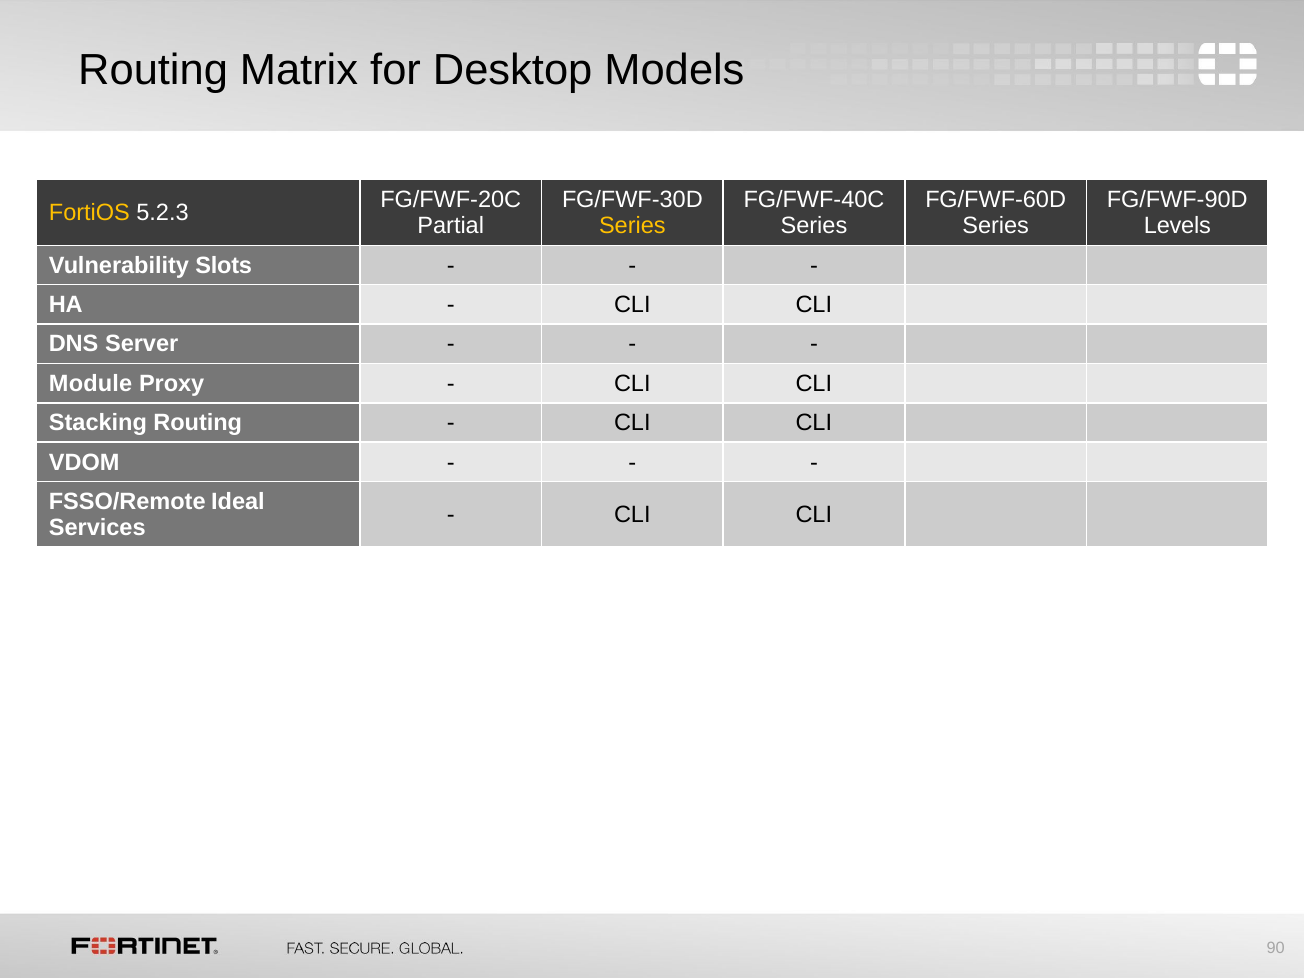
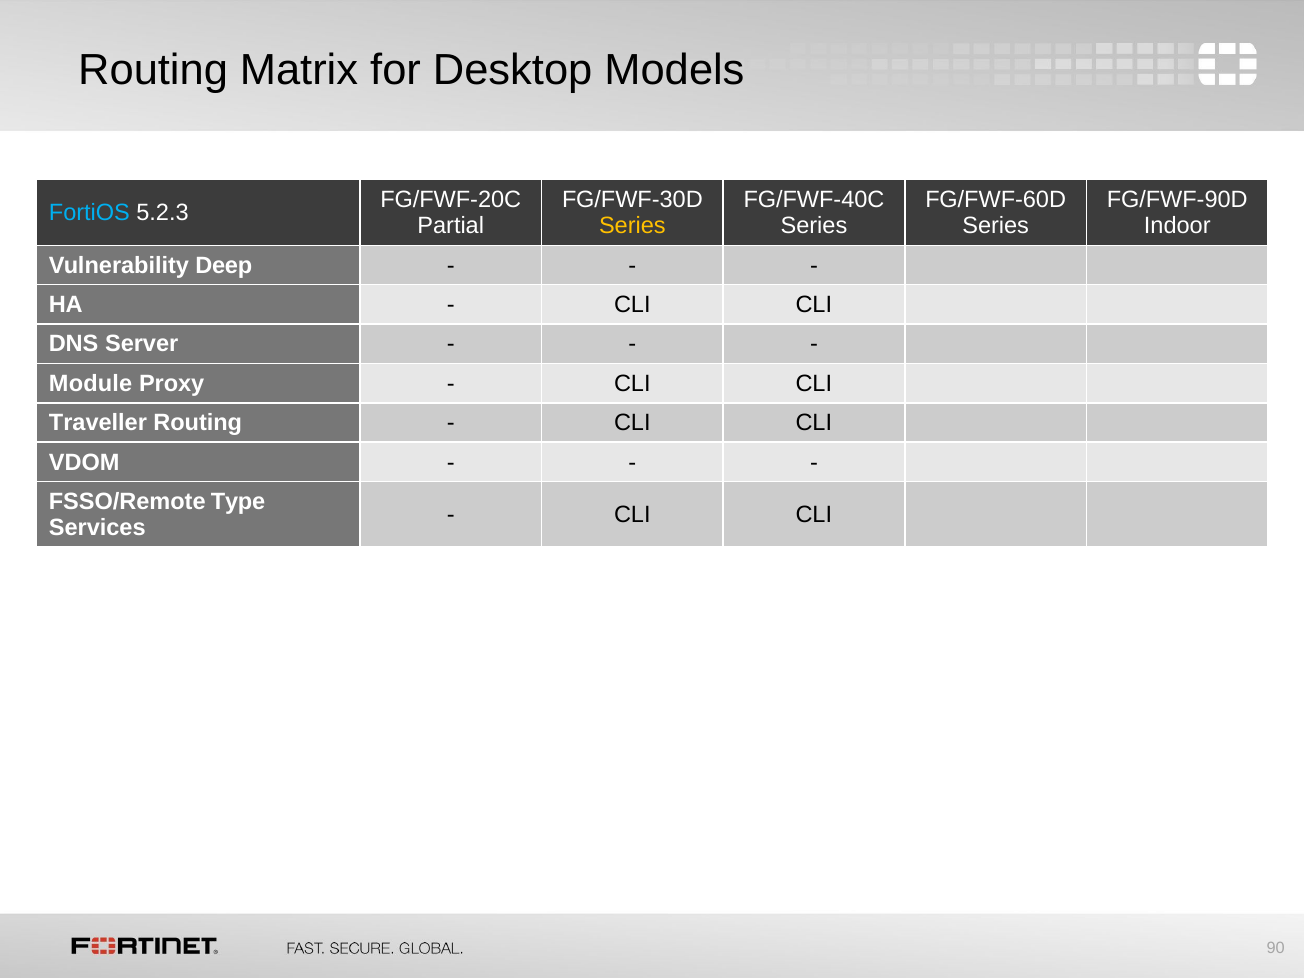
FortiOS colour: yellow -> light blue
Levels: Levels -> Indoor
Slots: Slots -> Deep
Stacking: Stacking -> Traveller
Ideal: Ideal -> Type
